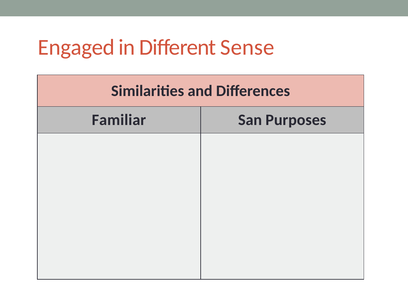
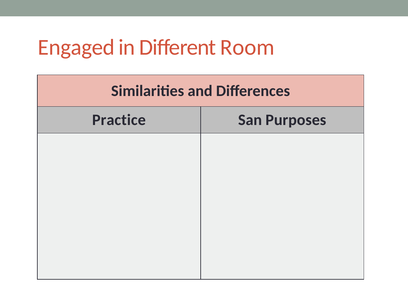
Sense: Sense -> Room
Familiar: Familiar -> Practice
